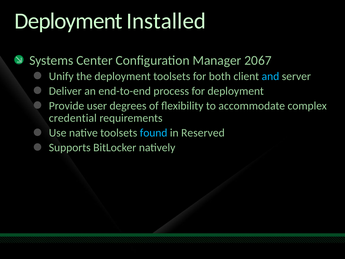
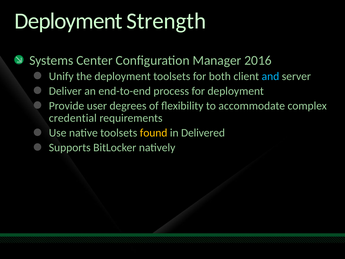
Installed: Installed -> Strength
2067: 2067 -> 2016
found colour: light blue -> yellow
Reserved: Reserved -> Delivered
